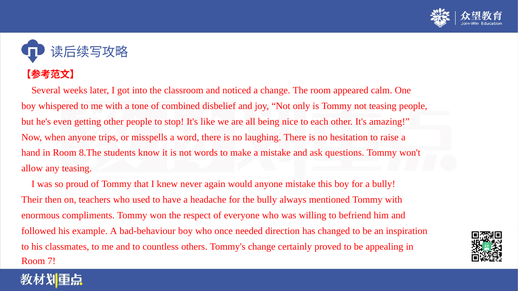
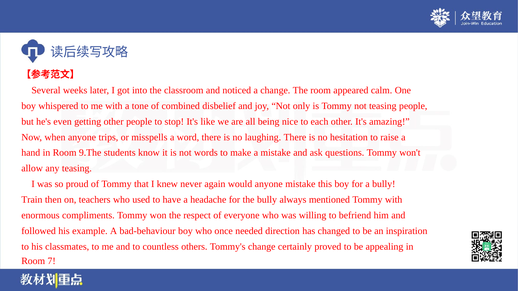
8.The: 8.The -> 9.The
Their: Their -> Train
